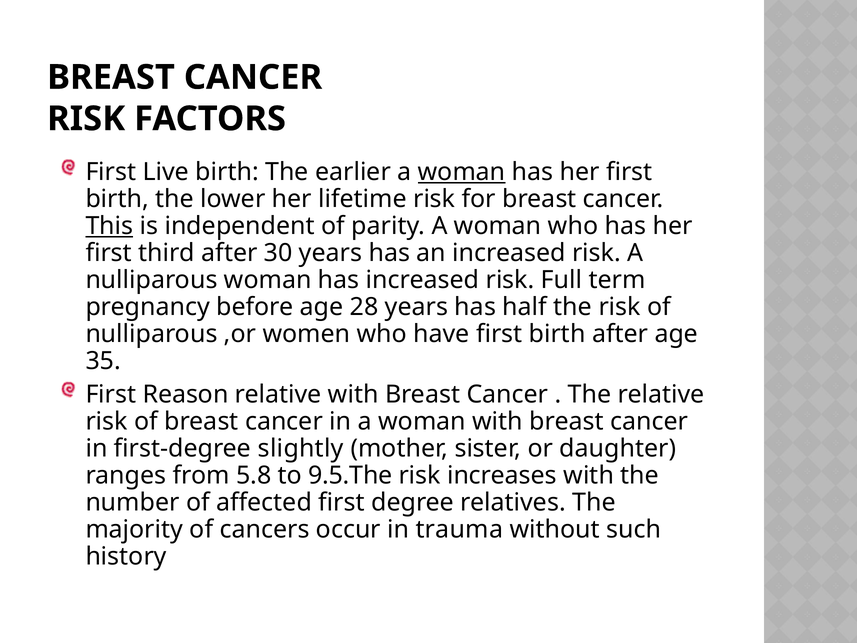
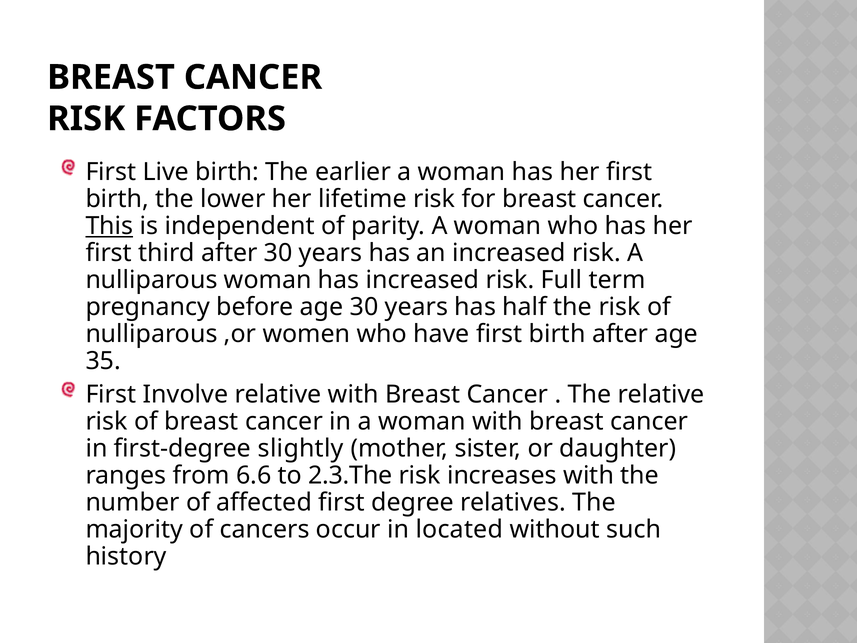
woman at (462, 172) underline: present -> none
age 28: 28 -> 30
Reason: Reason -> Involve
5.8: 5.8 -> 6.6
9.5.The: 9.5.The -> 2.3.The
trauma: trauma -> located
